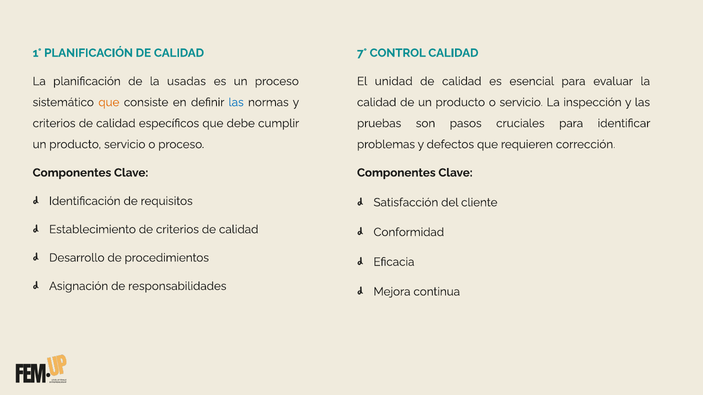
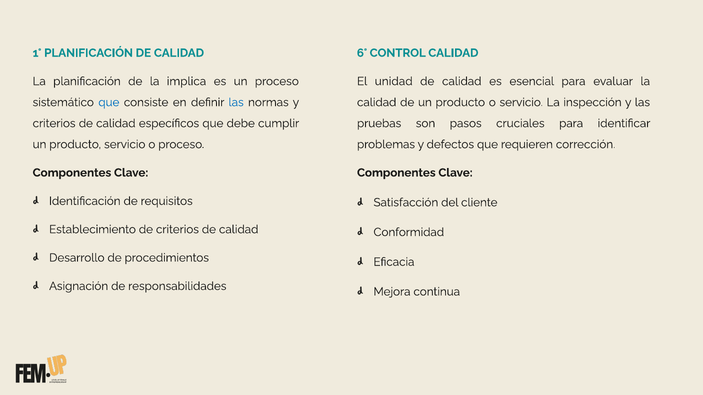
7°: 7° -> 6°
usadas: usadas -> implica
que at (109, 102) colour: orange -> blue
